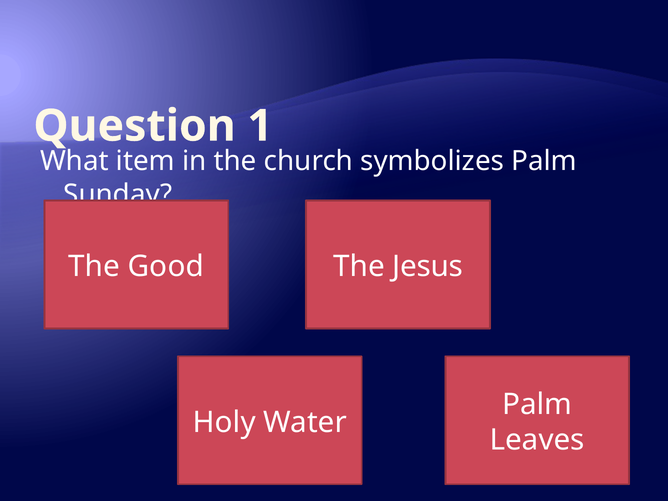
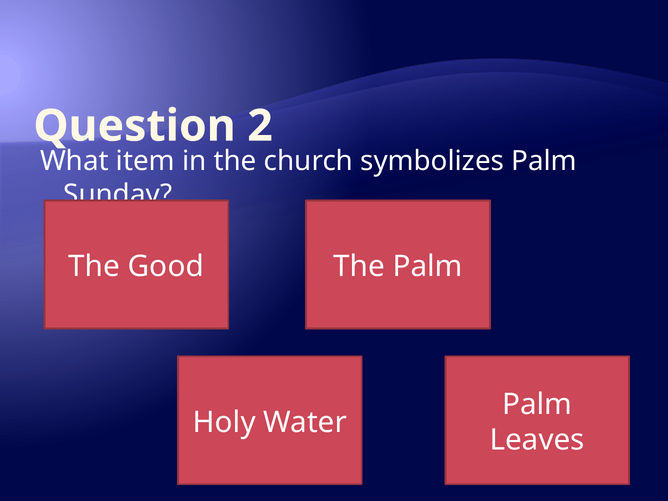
1: 1 -> 2
The Jesus: Jesus -> Palm
